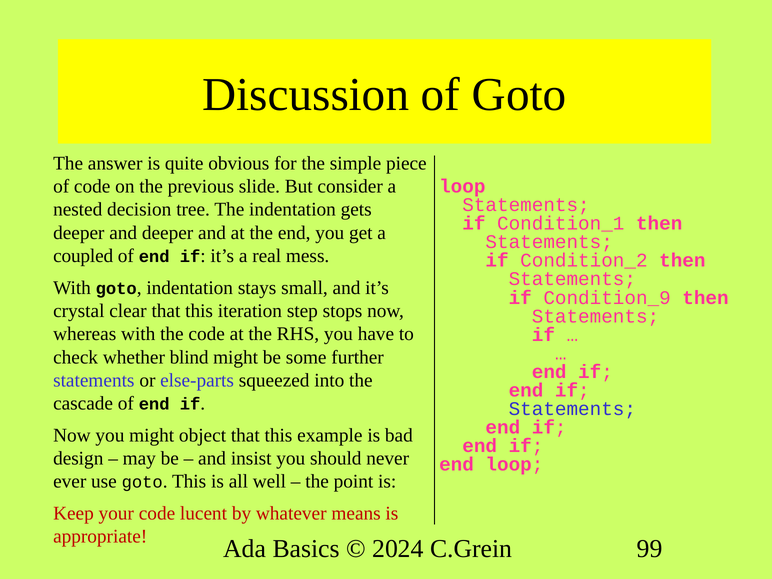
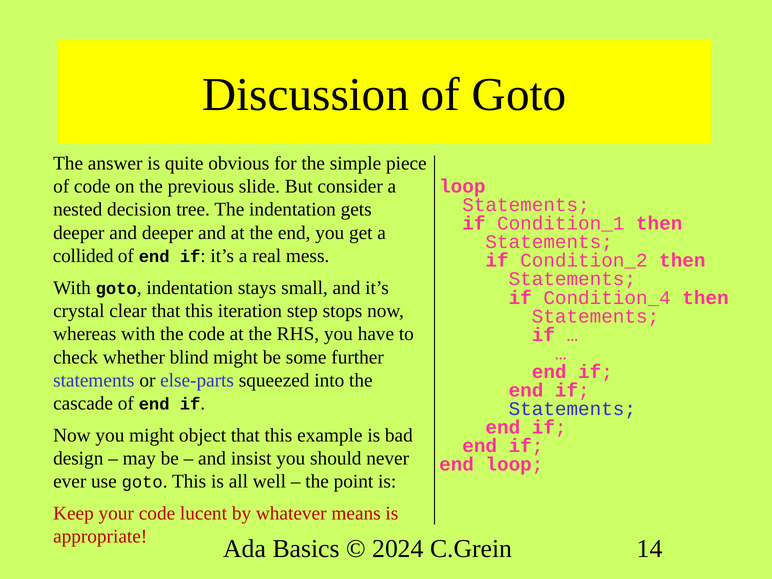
coupled: coupled -> collided
Condition_9: Condition_9 -> Condition_4
99: 99 -> 14
